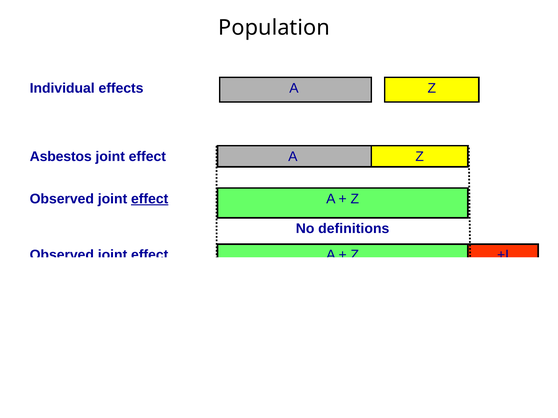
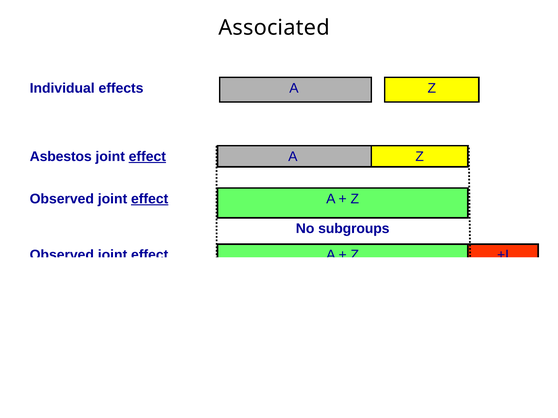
Population: Population -> Associated
effect at (147, 157) underline: none -> present
definitions: definitions -> subgroups
